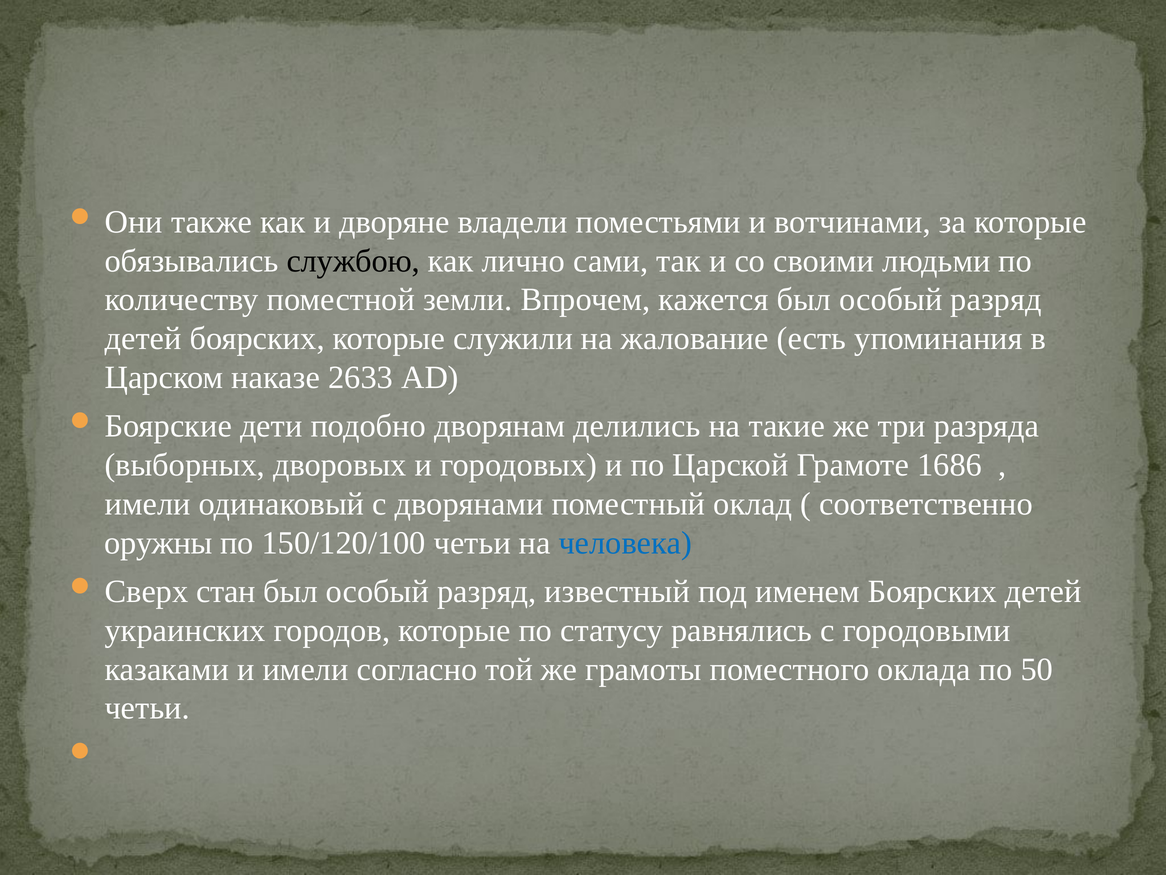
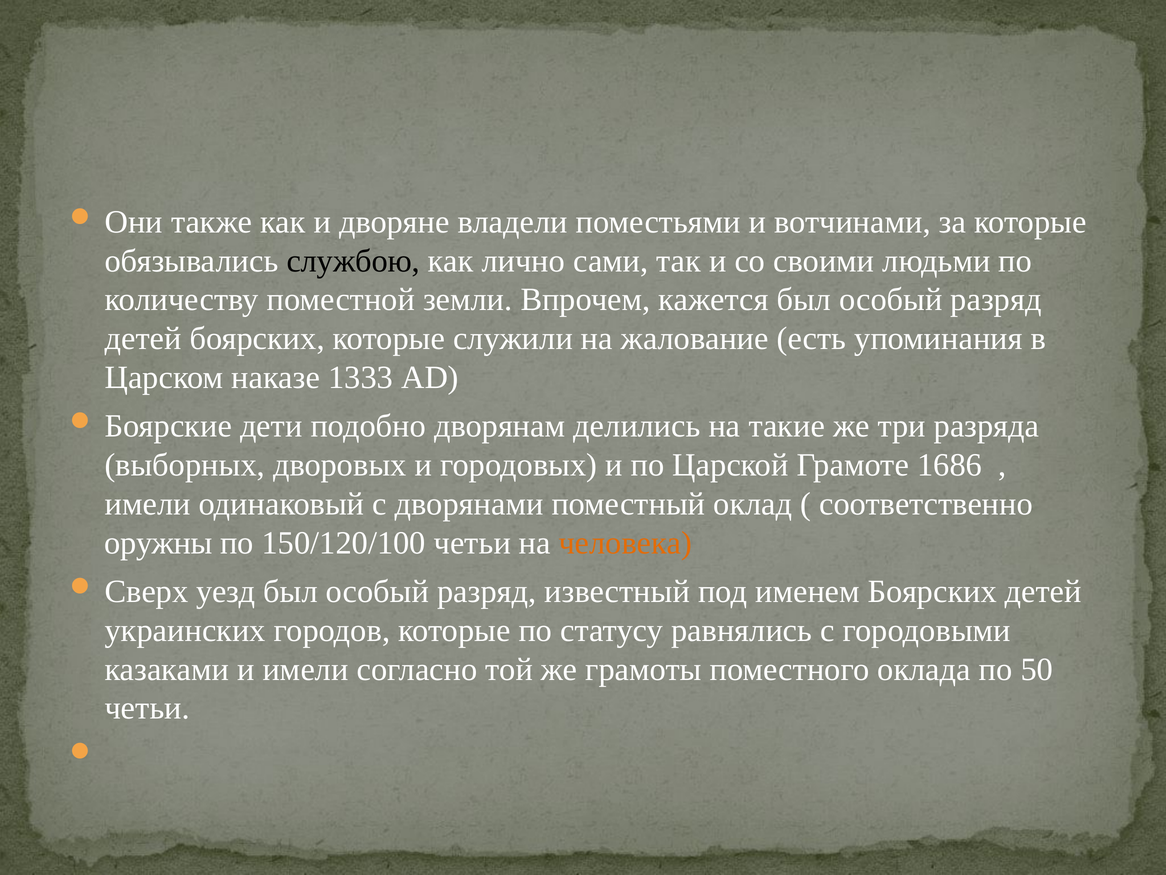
2633: 2633 -> 1333
человека colour: blue -> orange
стан: стан -> уезд
